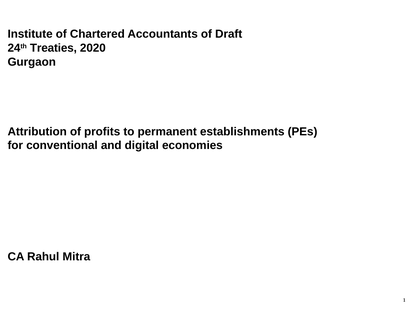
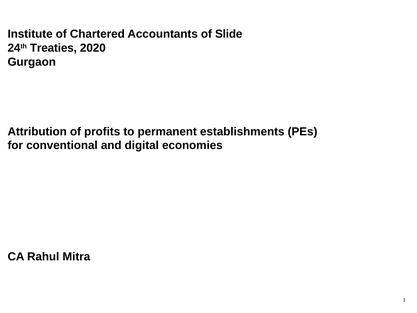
Draft: Draft -> Slide
